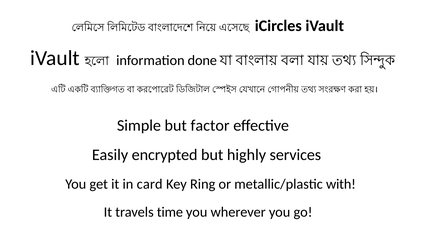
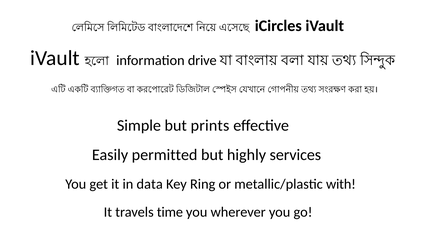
done: done -> drive
factor: factor -> prints
encrypted: encrypted -> permitted
card: card -> data
